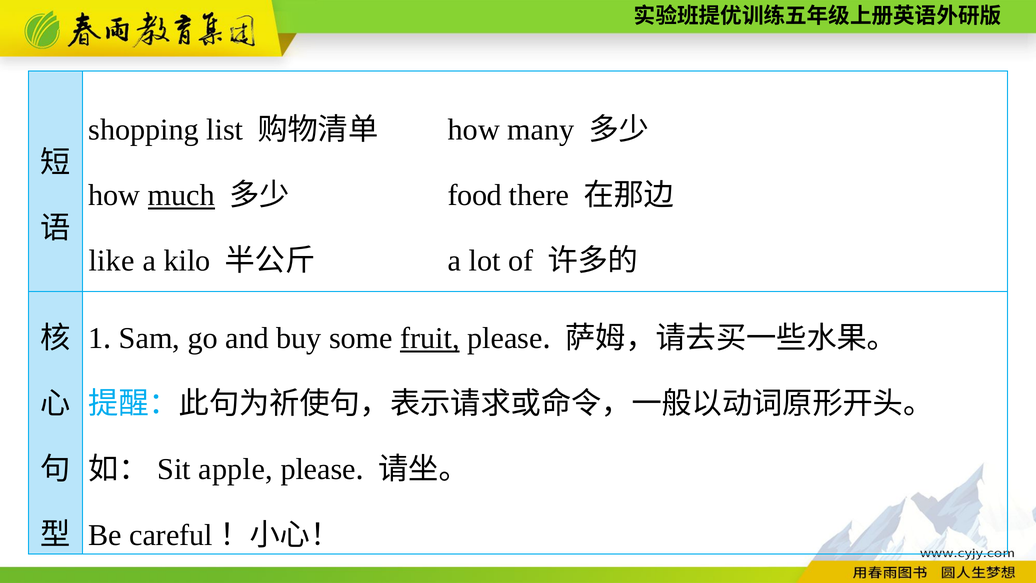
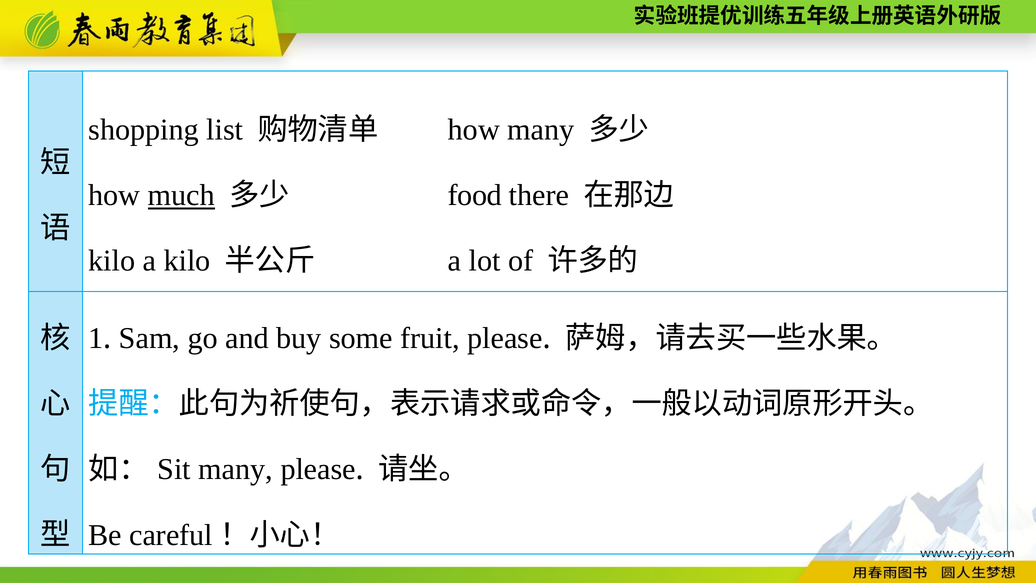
like at (112, 261): like -> kilo
fruit underline: present -> none
apple at (236, 469): apple -> many
